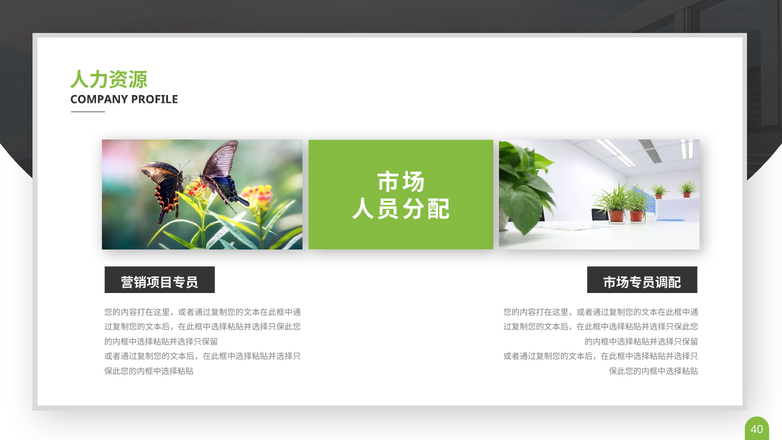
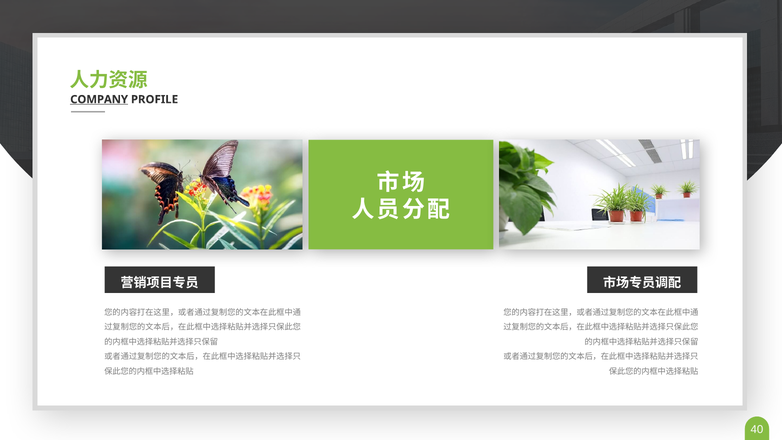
COMPANY underline: none -> present
